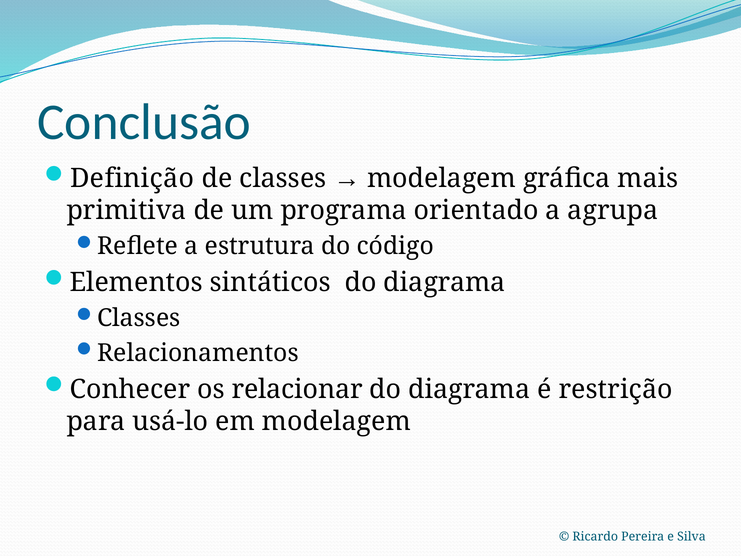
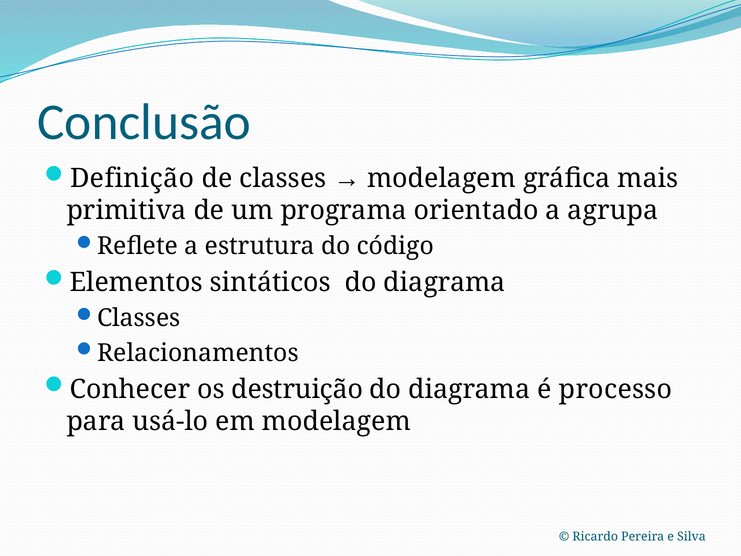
relacionar: relacionar -> destruição
restrição: restrição -> processo
